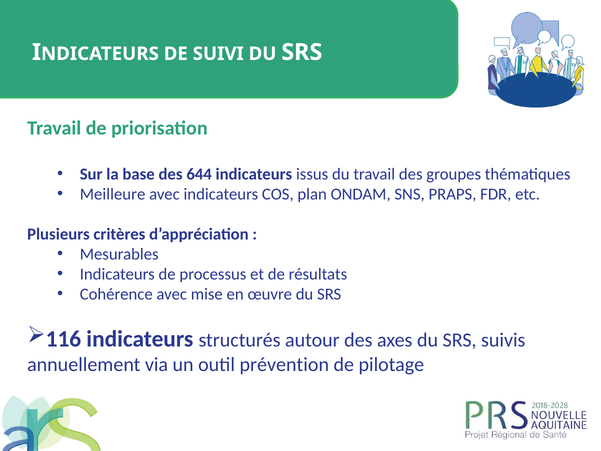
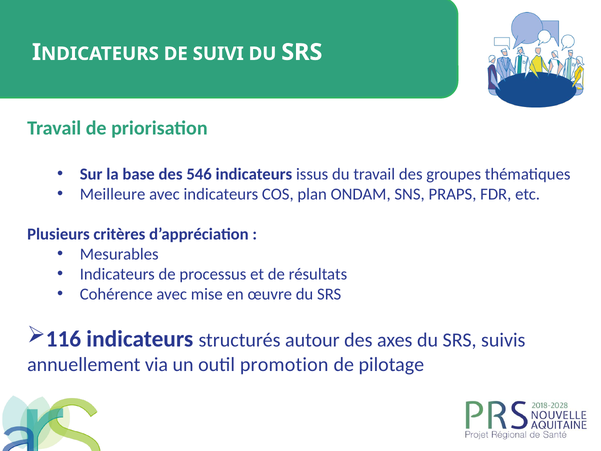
644: 644 -> 546
prévention: prévention -> promotion
